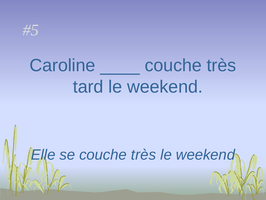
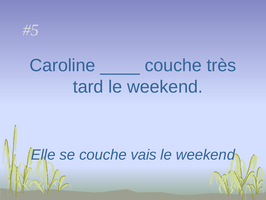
se couche très: très -> vais
